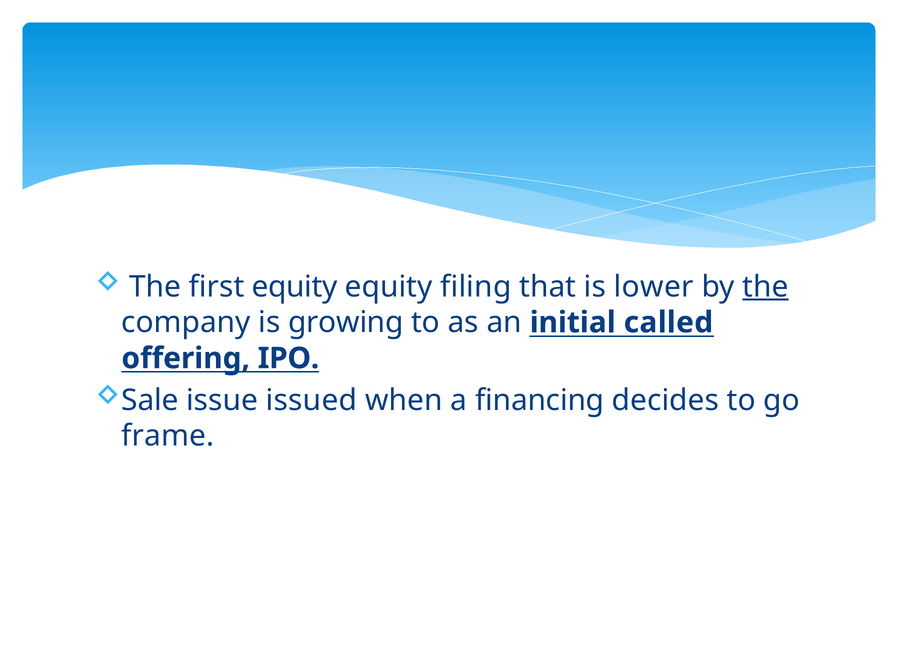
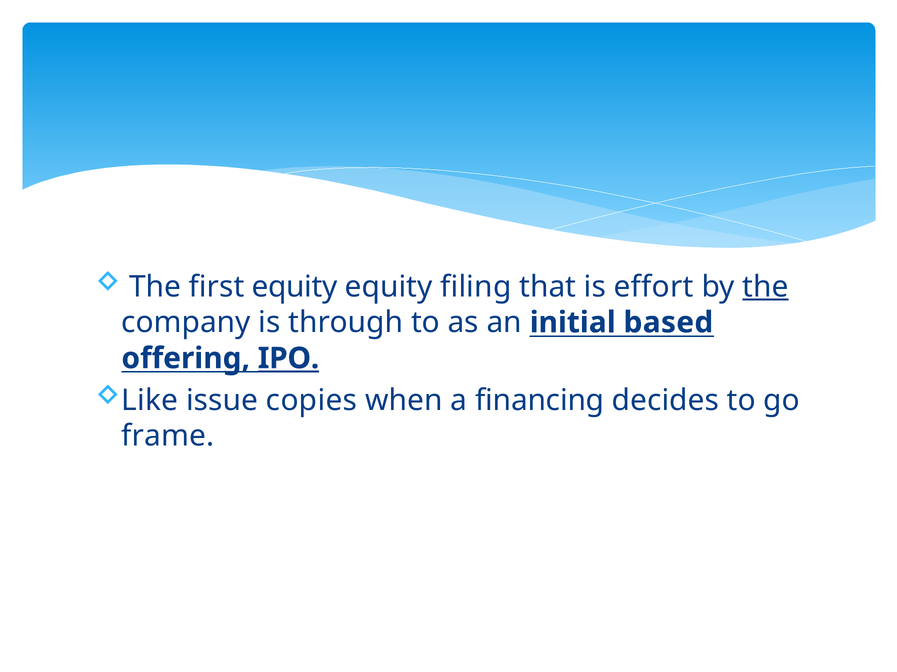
lower: lower -> effort
growing: growing -> through
called: called -> based
IPO underline: none -> present
Sale: Sale -> Like
issued: issued -> copies
